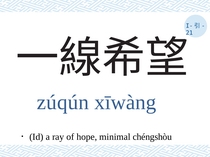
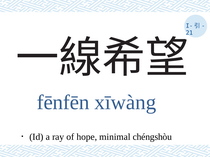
zúqún: zúqún -> fēnfēn
